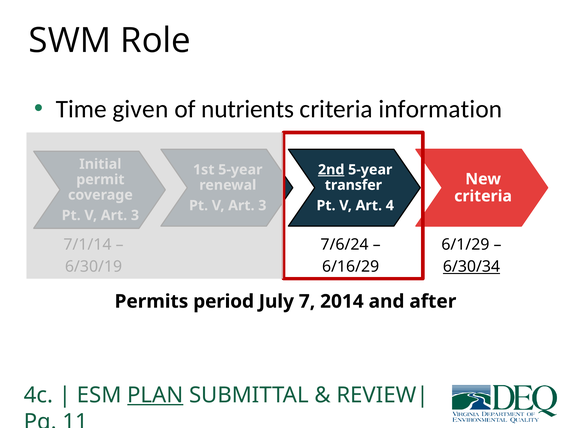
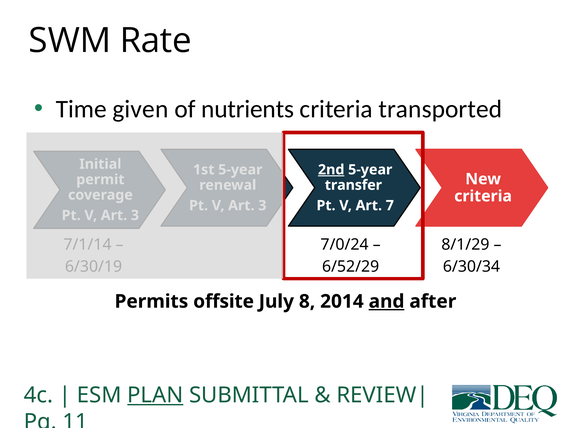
Role: Role -> Rate
information: information -> transported
4: 4 -> 7
7/6/24: 7/6/24 -> 7/0/24
6/1/29: 6/1/29 -> 8/1/29
6/16/29: 6/16/29 -> 6/52/29
6/30/34 underline: present -> none
period: period -> offsite
7: 7 -> 8
and underline: none -> present
